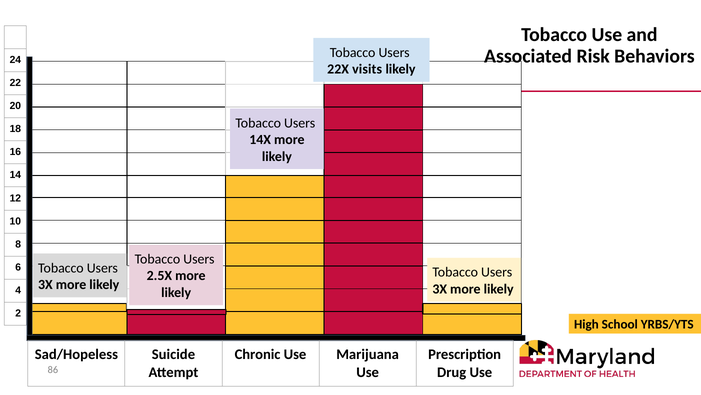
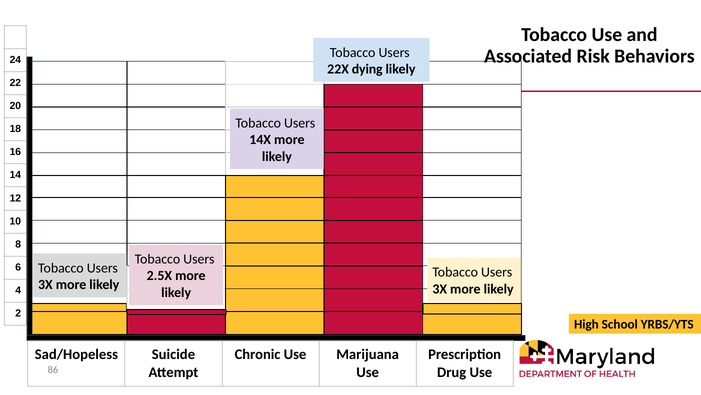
visits: visits -> dying
